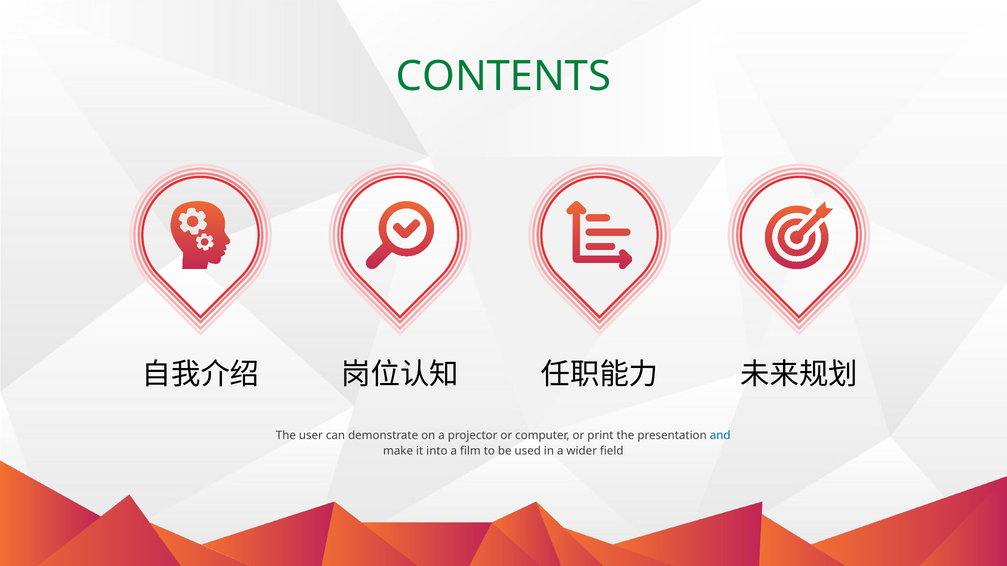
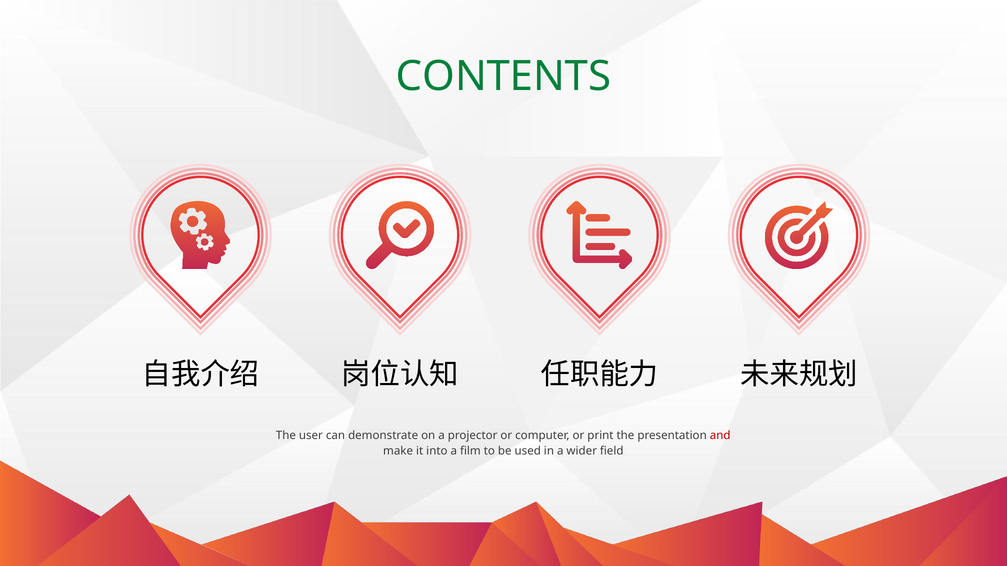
and colour: blue -> red
